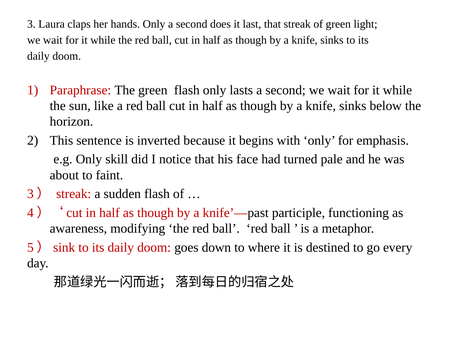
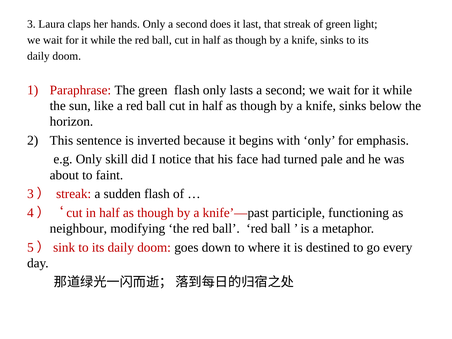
awareness: awareness -> neighbour
